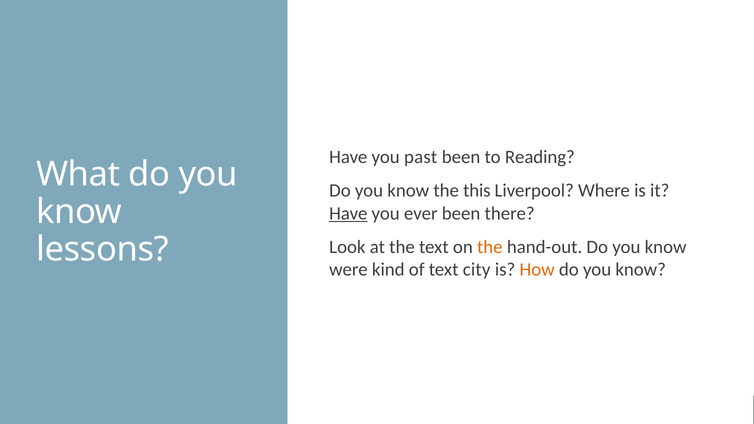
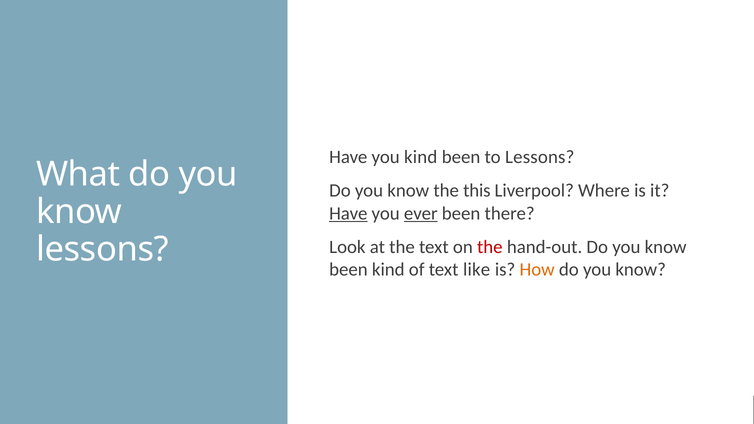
you past: past -> kind
to Reading: Reading -> Lessons
ever underline: none -> present
the at (490, 247) colour: orange -> red
were at (348, 270): were -> been
city: city -> like
